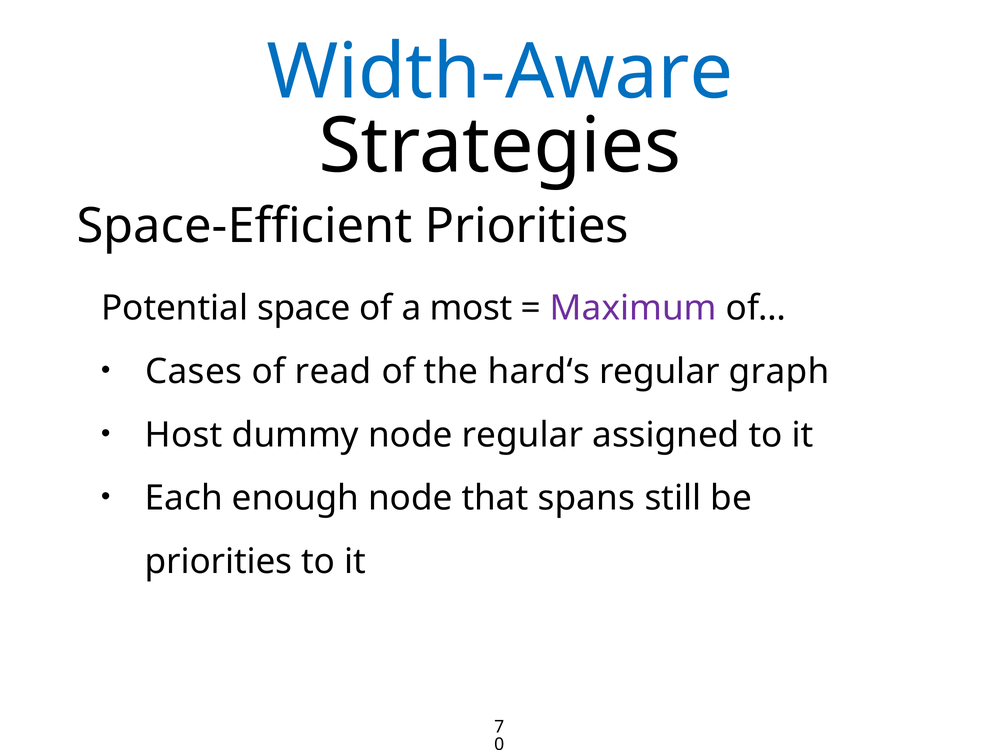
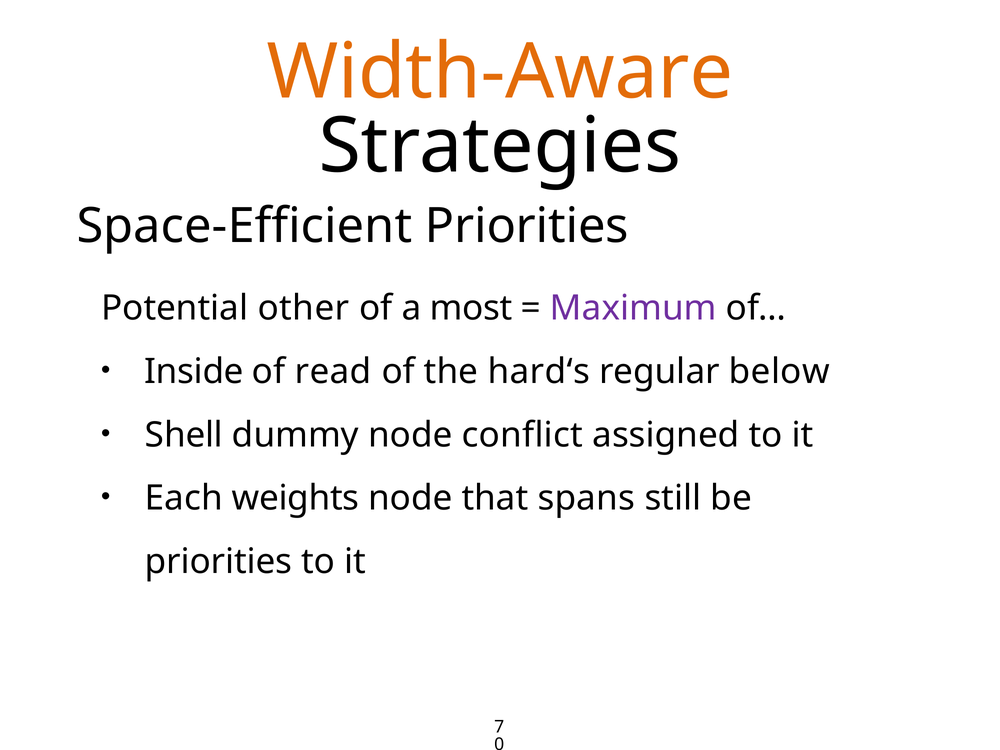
Width-Aware colour: blue -> orange
space: space -> other
Cases: Cases -> Inside
graph: graph -> below
Host: Host -> Shell
node regular: regular -> conflict
enough: enough -> weights
